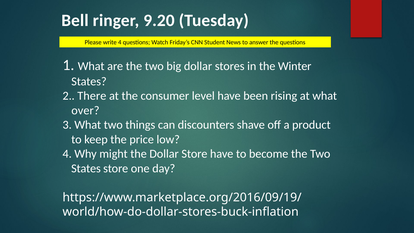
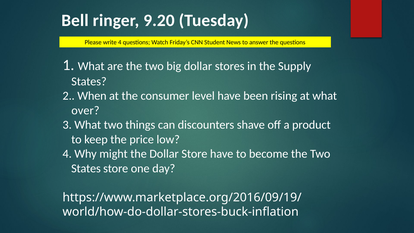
Winter: Winter -> Supply
There: There -> When
